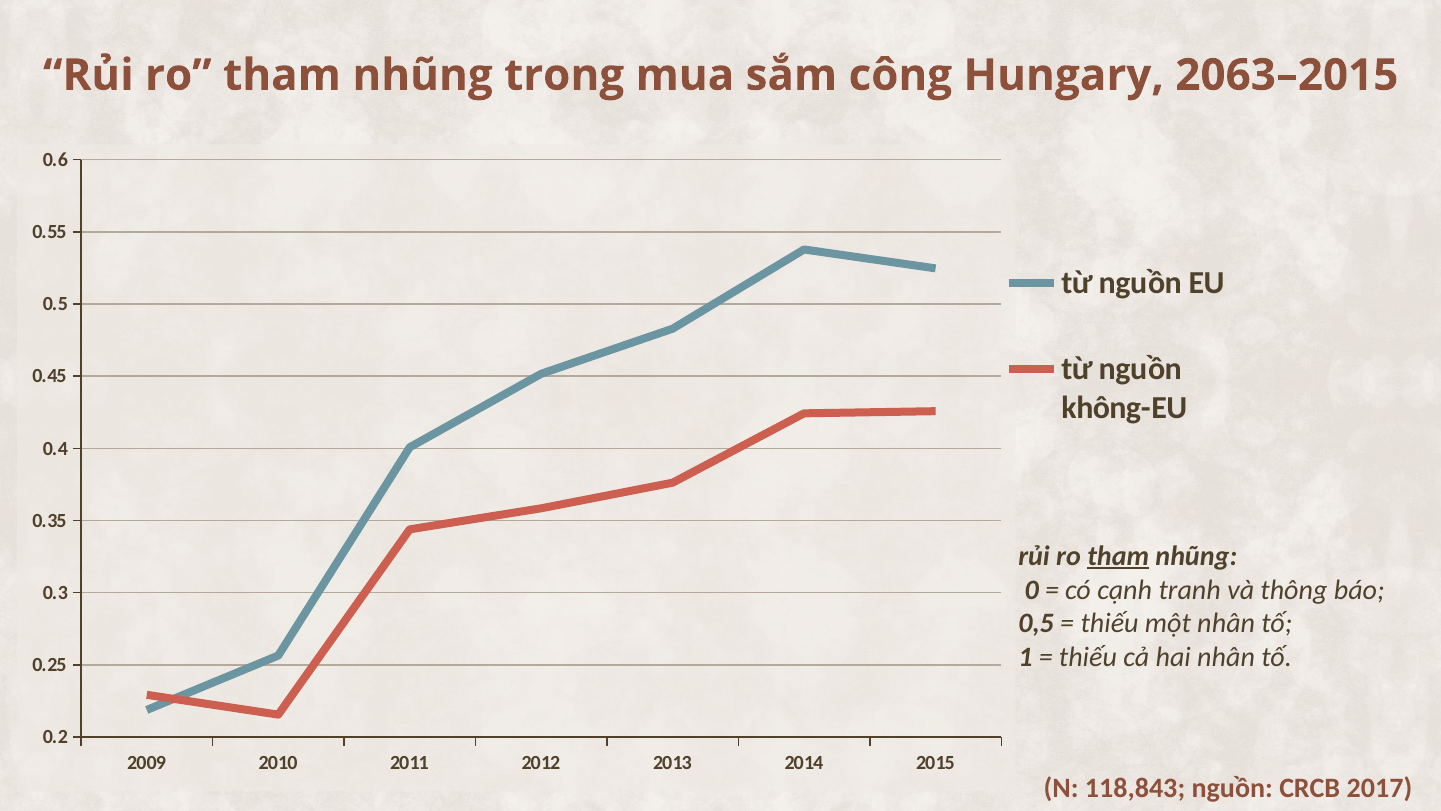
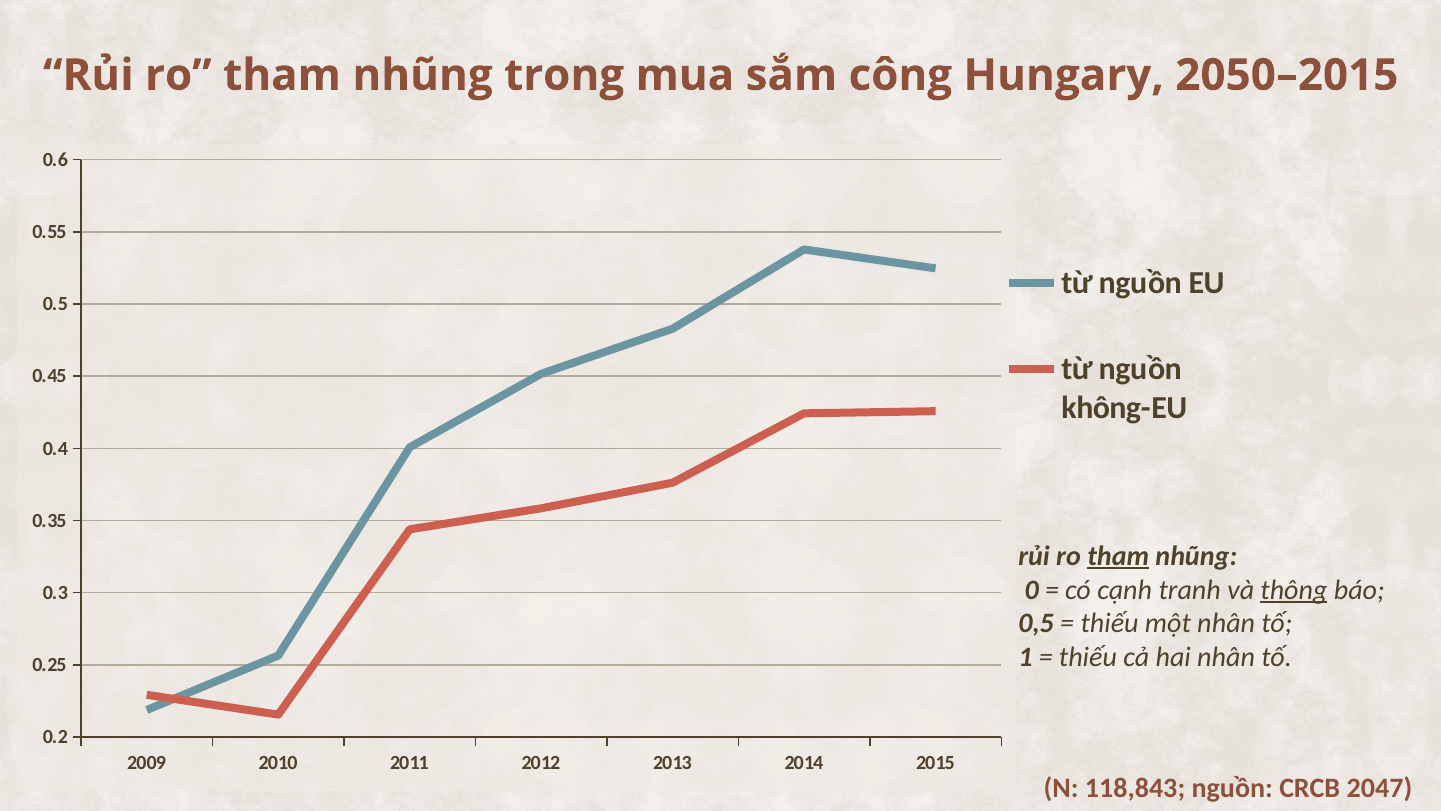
2063–2015: 2063–2015 -> 2050–2015
thông underline: none -> present
2017: 2017 -> 2047
